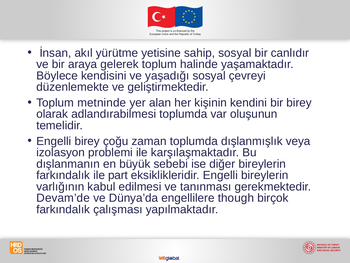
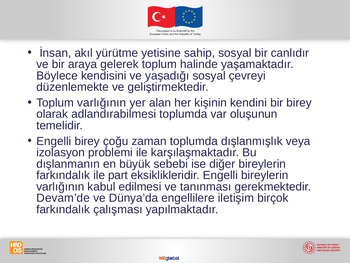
Toplum metninde: metninde -> varlığının
though: though -> iletişim
